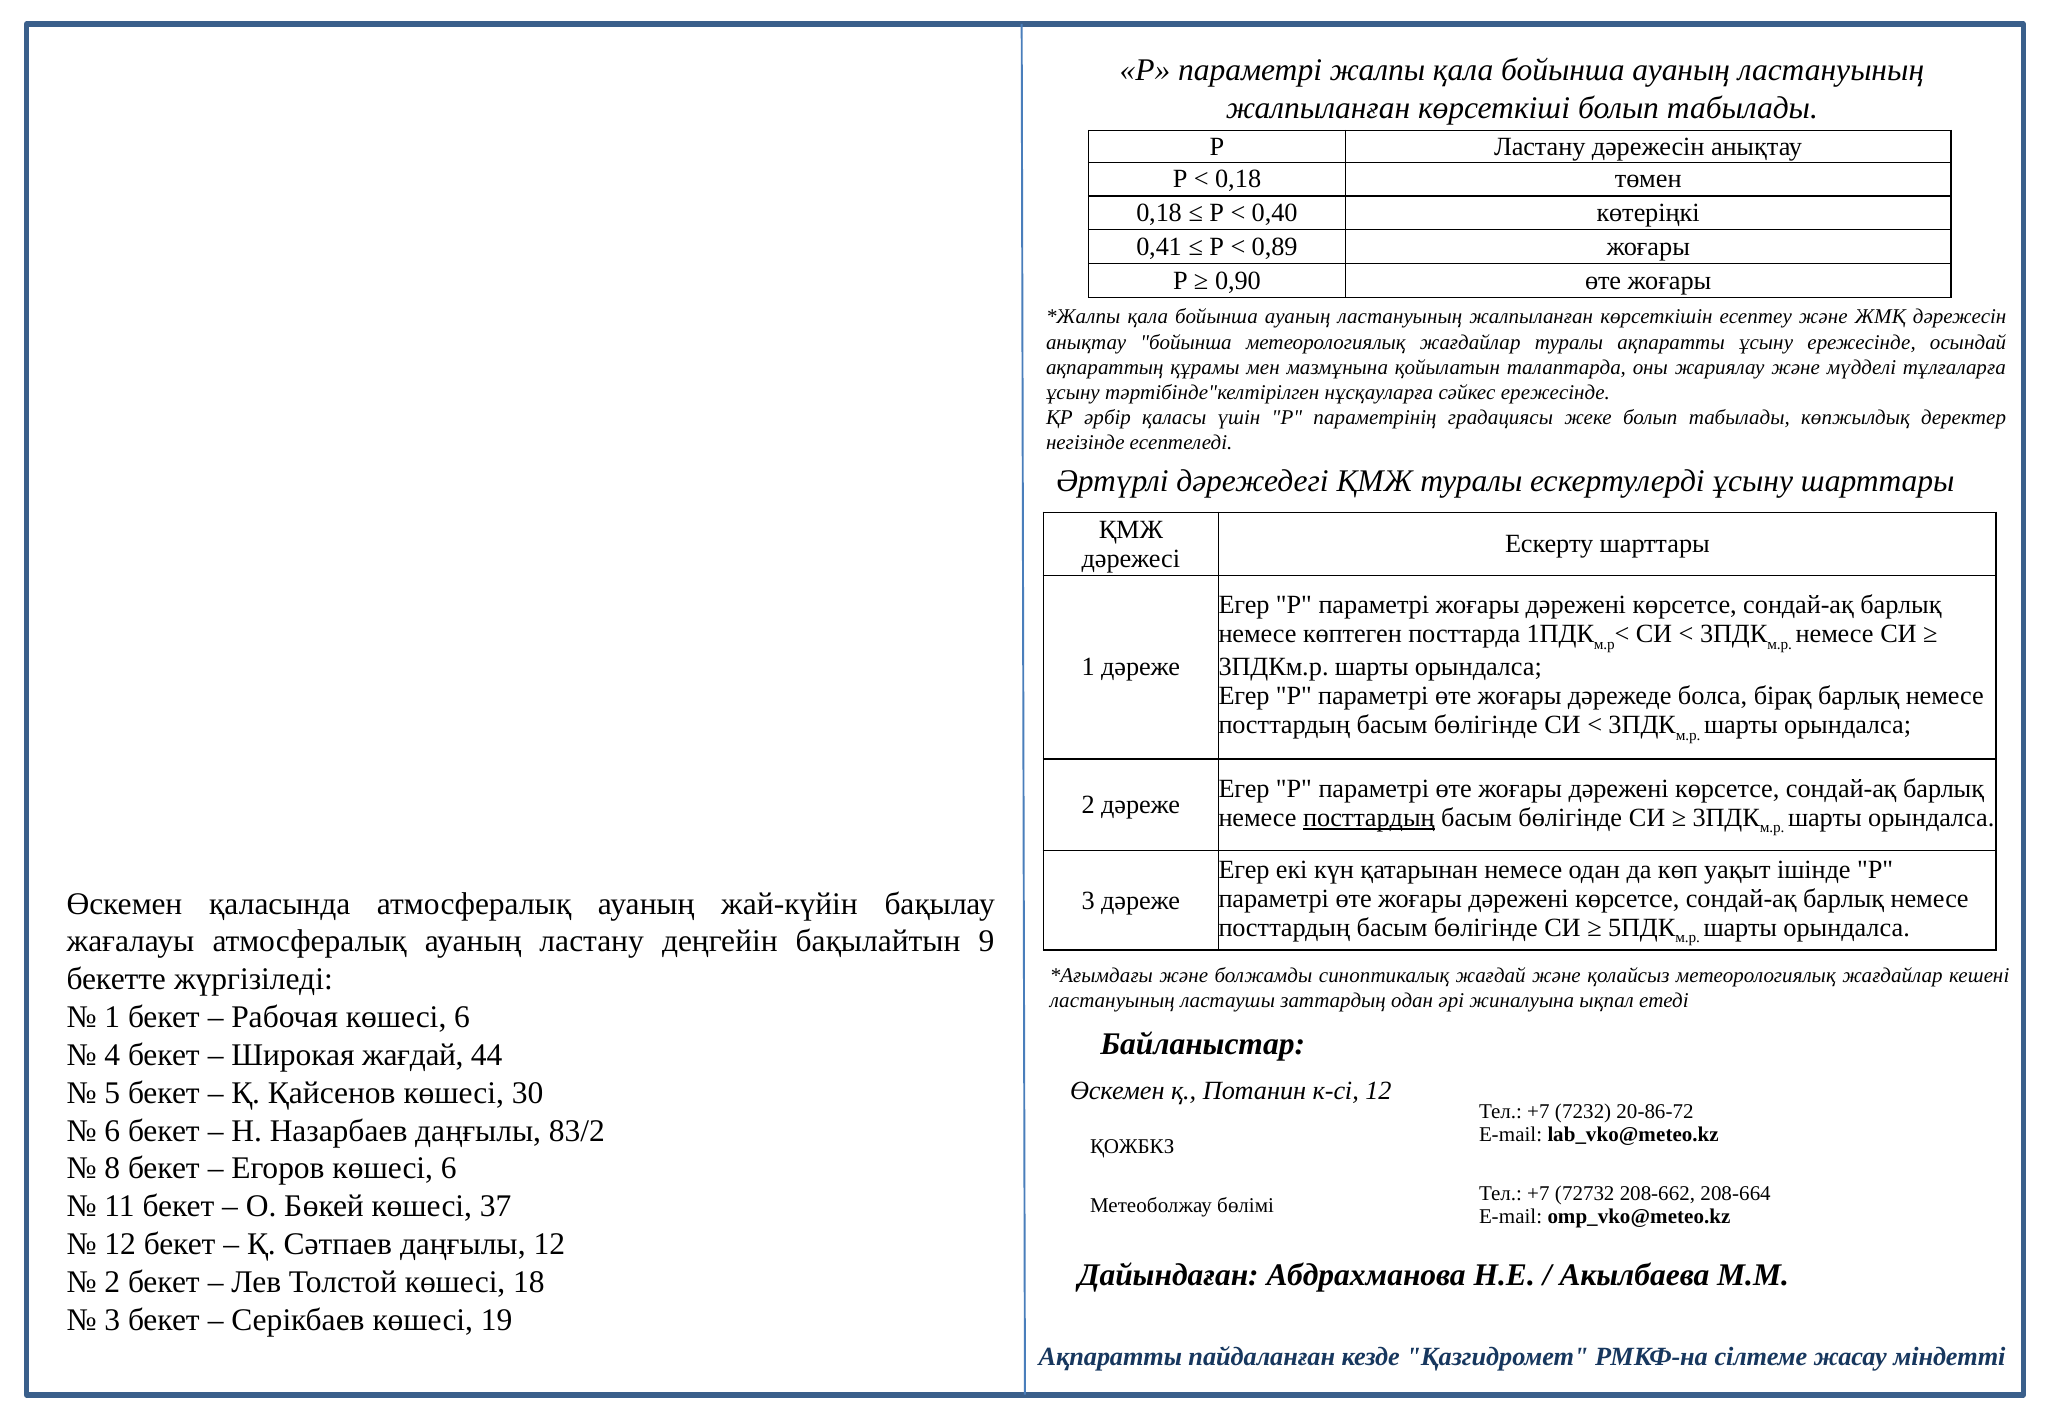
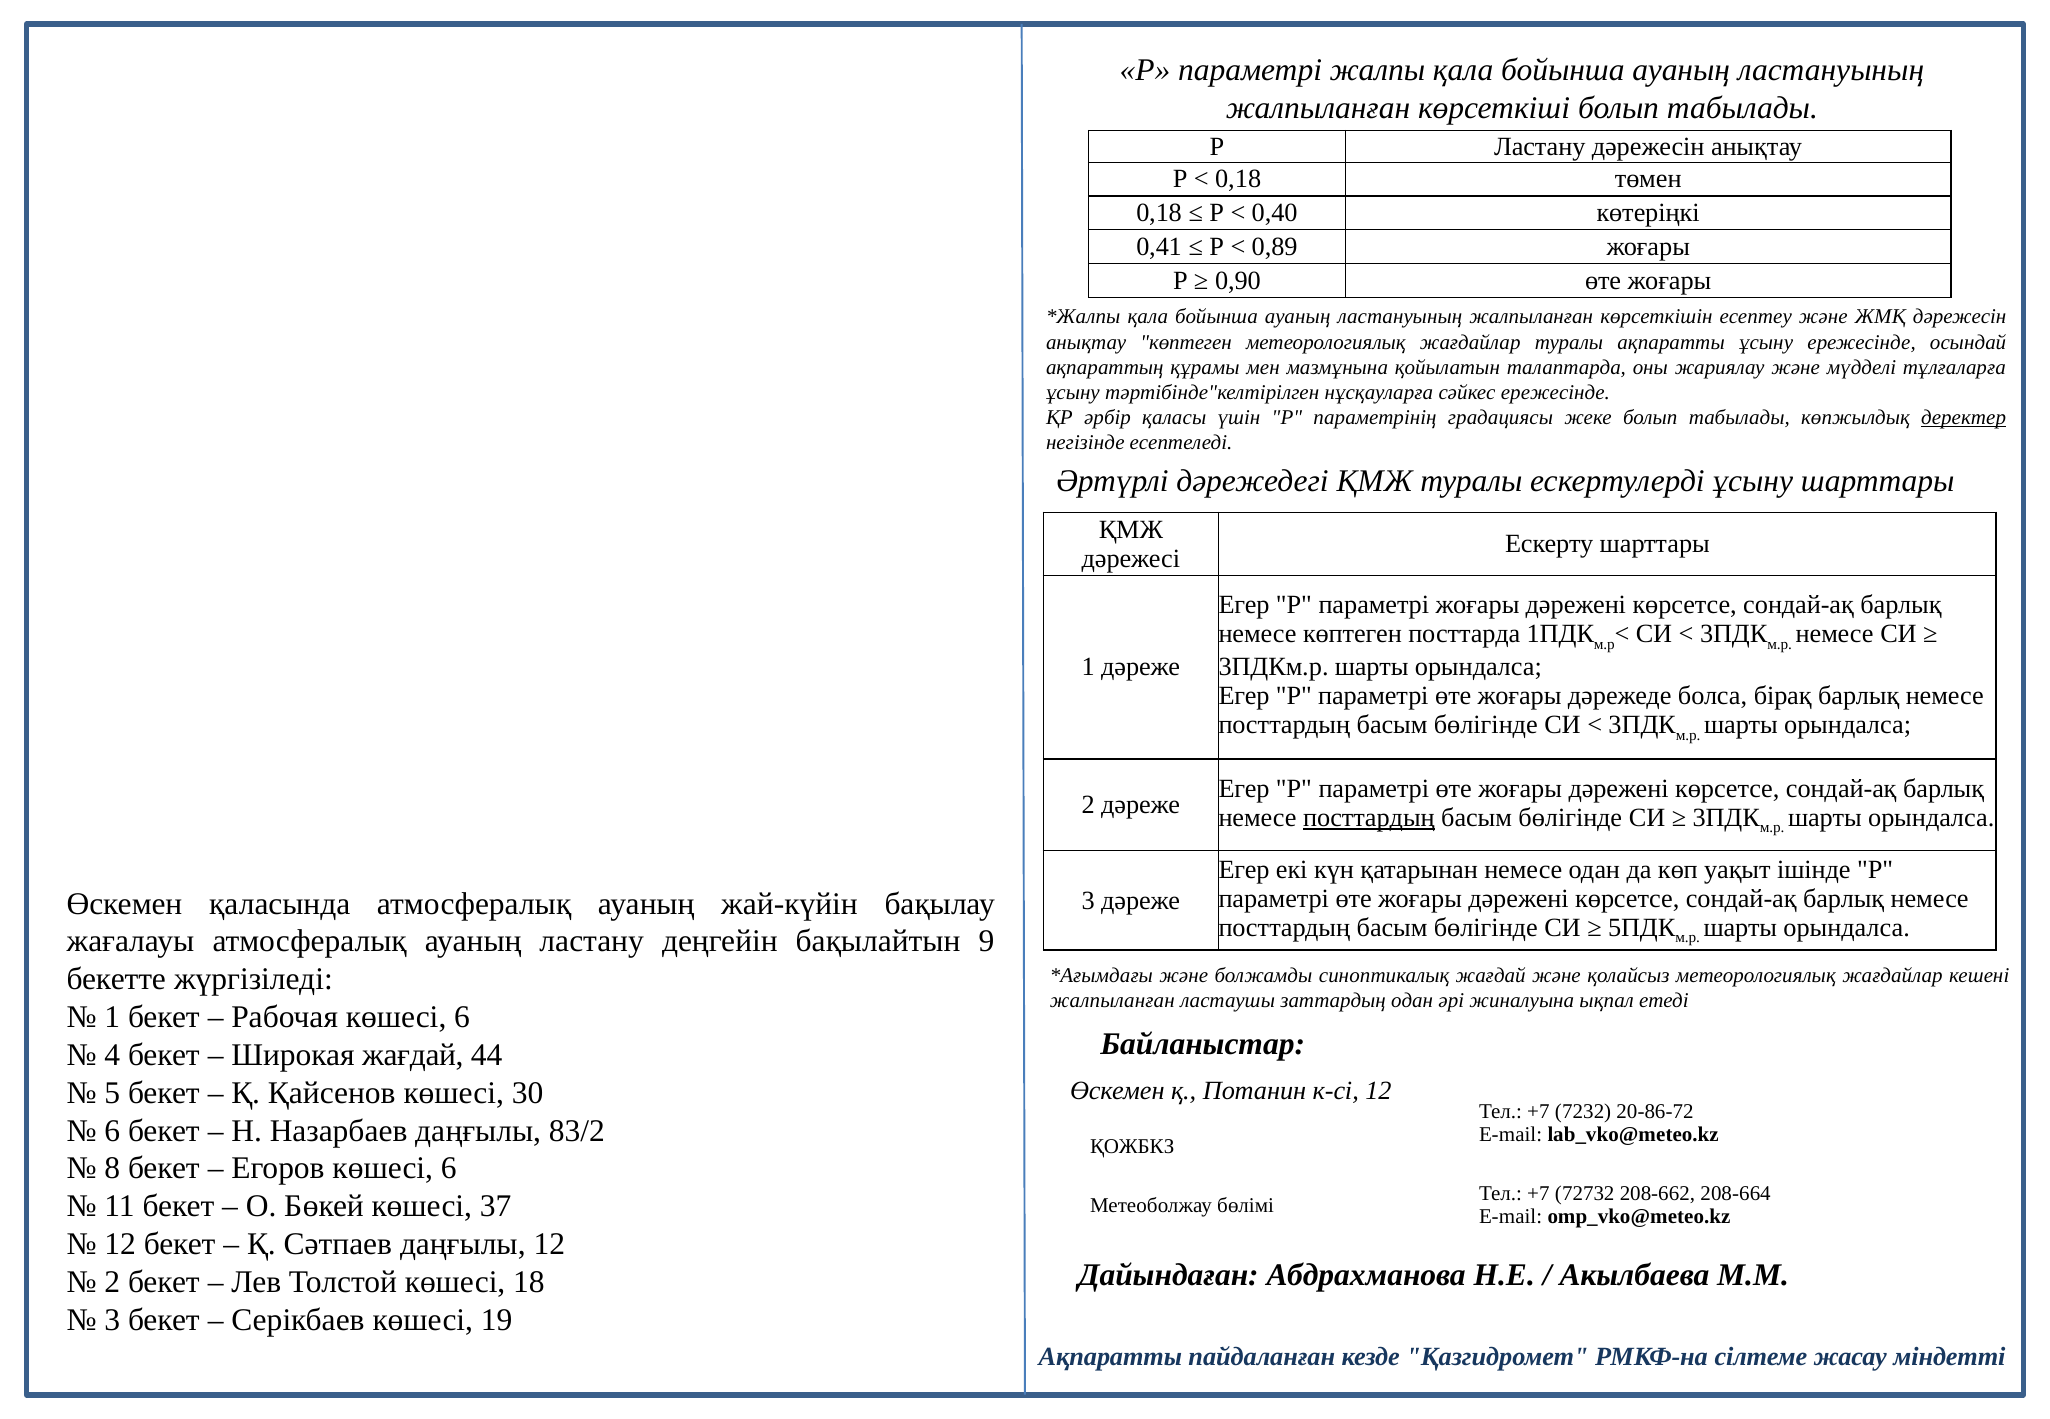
анықтау бойынша: бойынша -> көптеген
деректер underline: none -> present
ластануының at (1112, 1001): ластануының -> жалпыланған
